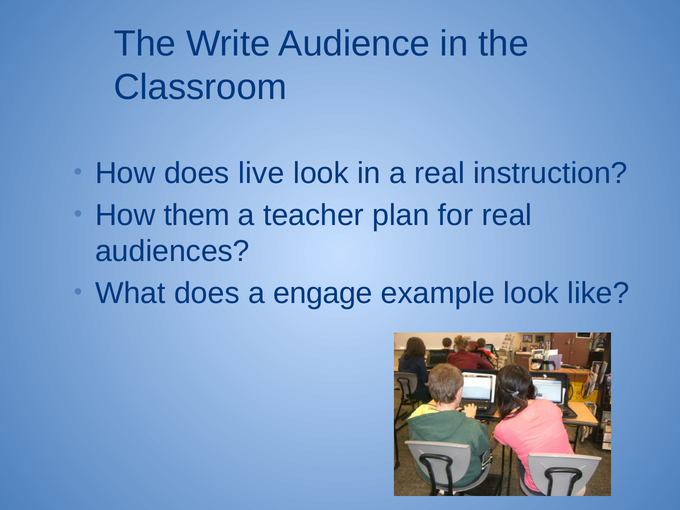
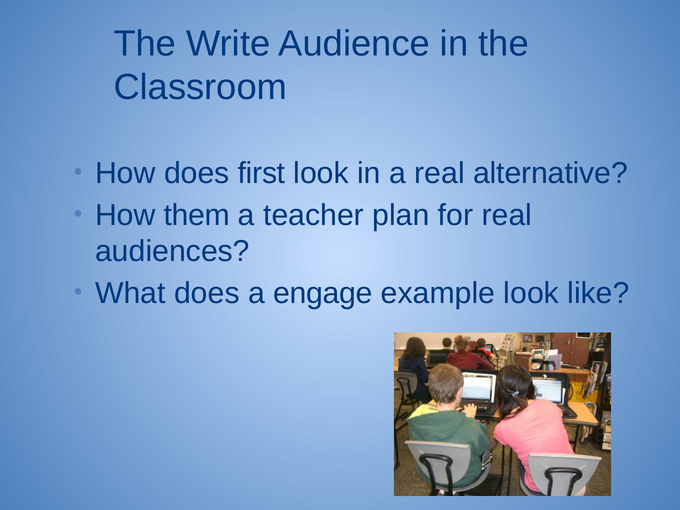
live: live -> first
instruction: instruction -> alternative
